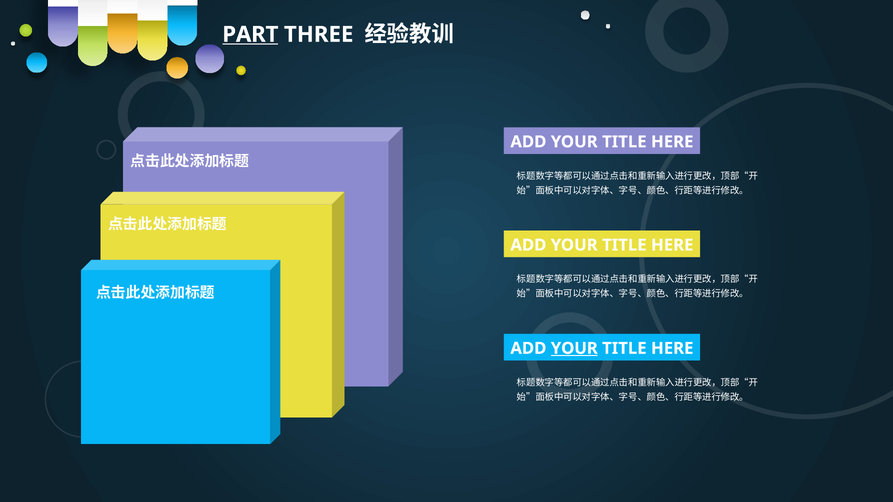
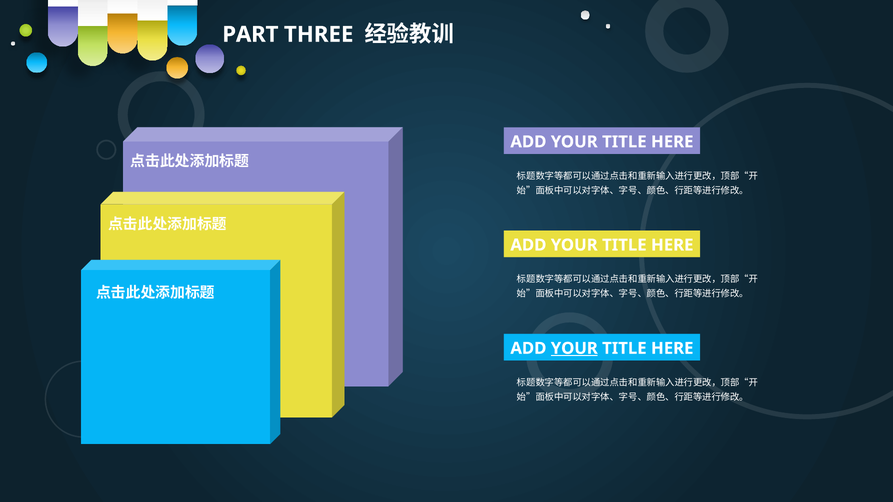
PART underline: present -> none
